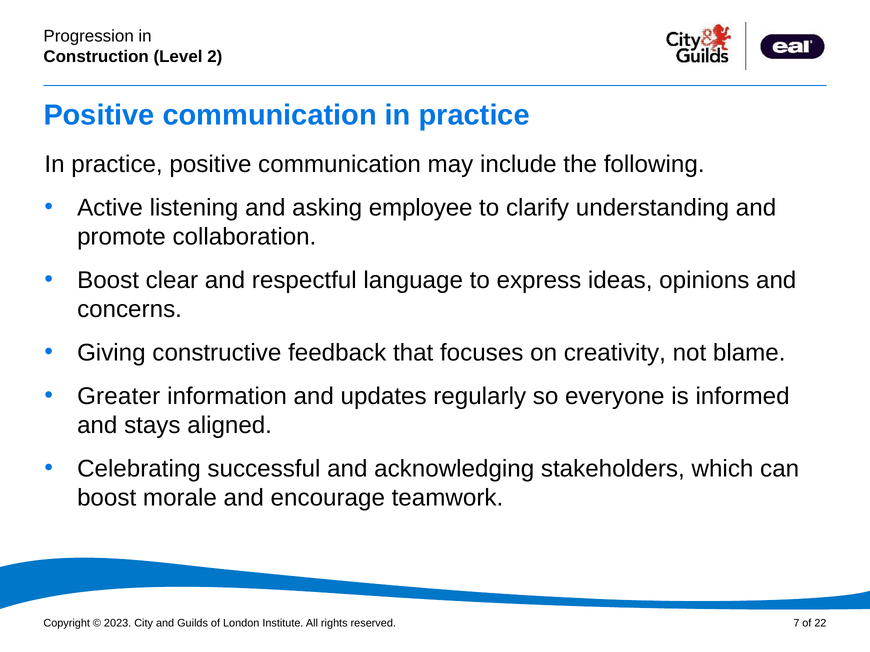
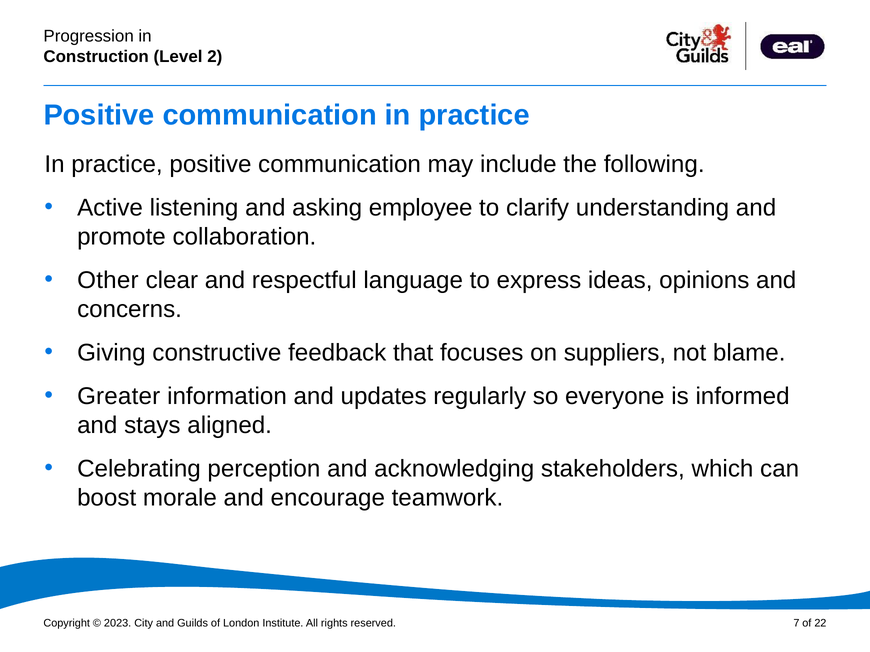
Boost at (108, 280): Boost -> Other
creativity: creativity -> suppliers
successful: successful -> perception
